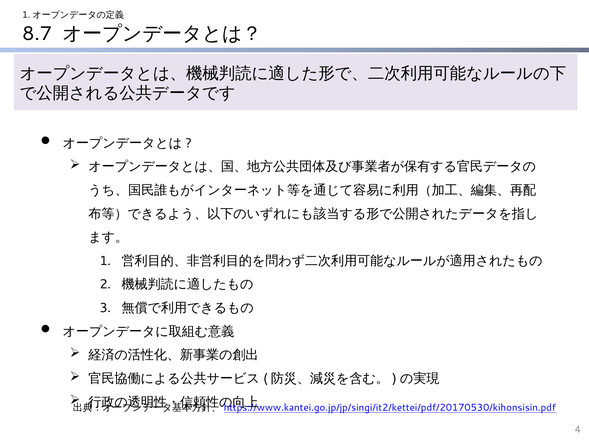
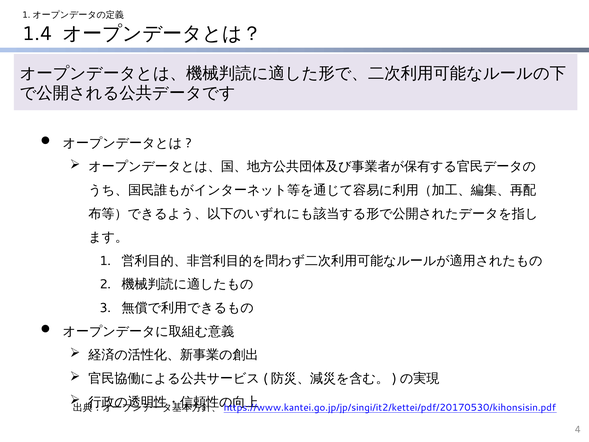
8.7: 8.7 -> 1.4
